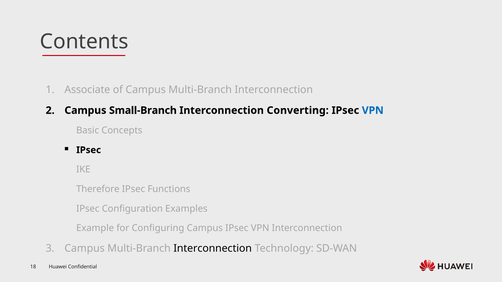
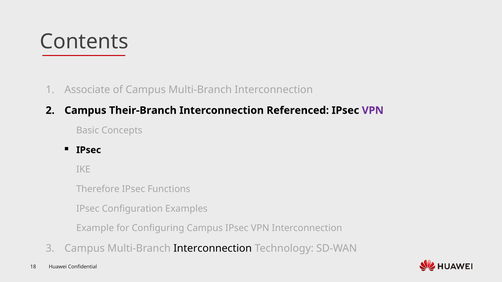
Small-Branch: Small-Branch -> Their-Branch
Converting: Converting -> Referenced
VPN at (373, 111) colour: blue -> purple
